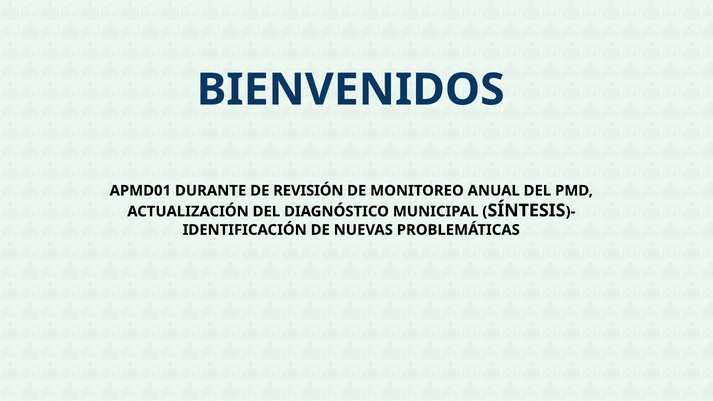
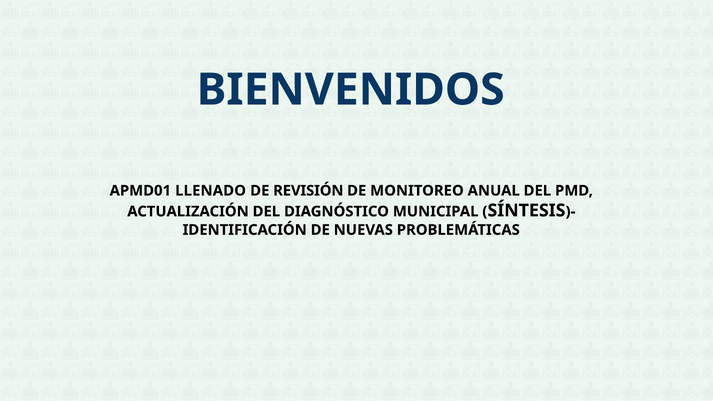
DURANTE: DURANTE -> LLENADO
